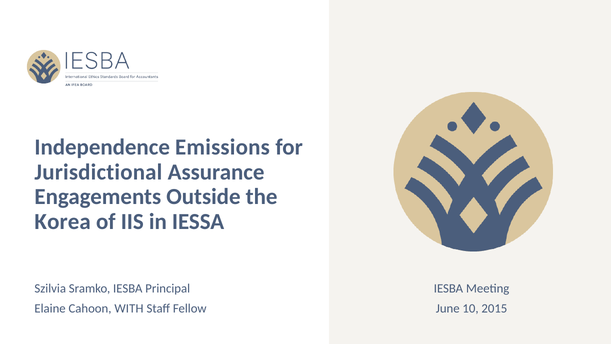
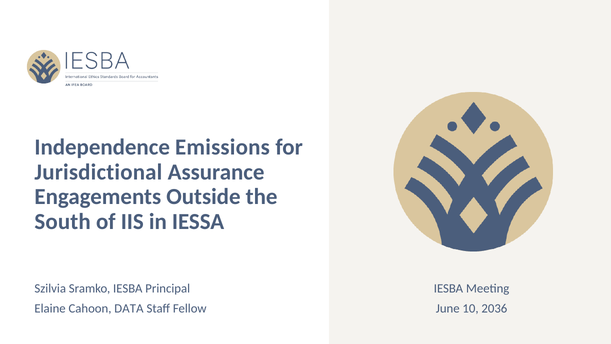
Korea: Korea -> South
WITH: WITH -> DATA
2015: 2015 -> 2036
